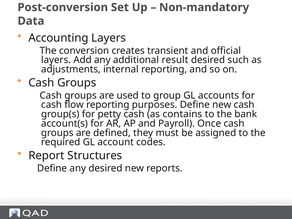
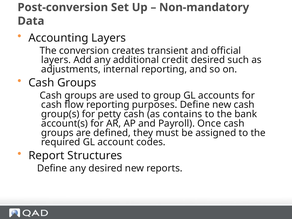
result: result -> credit
